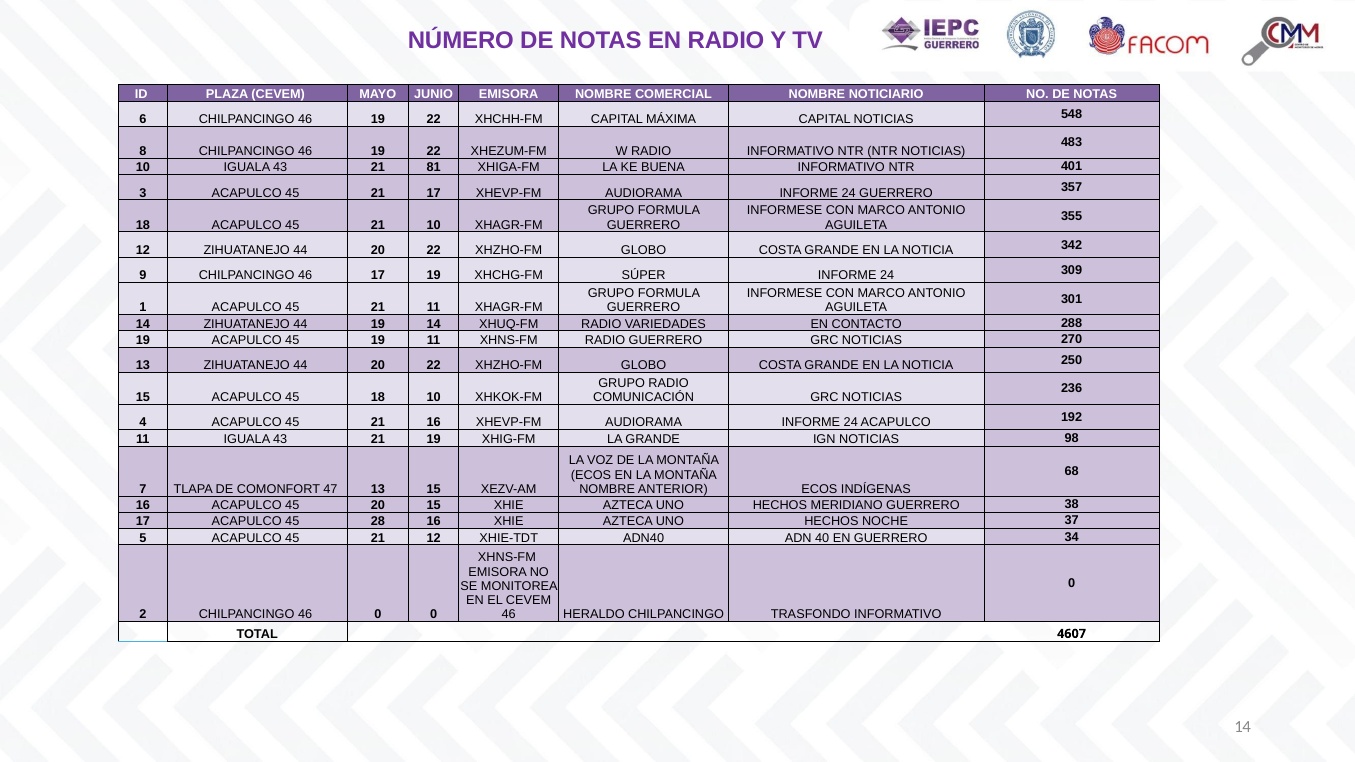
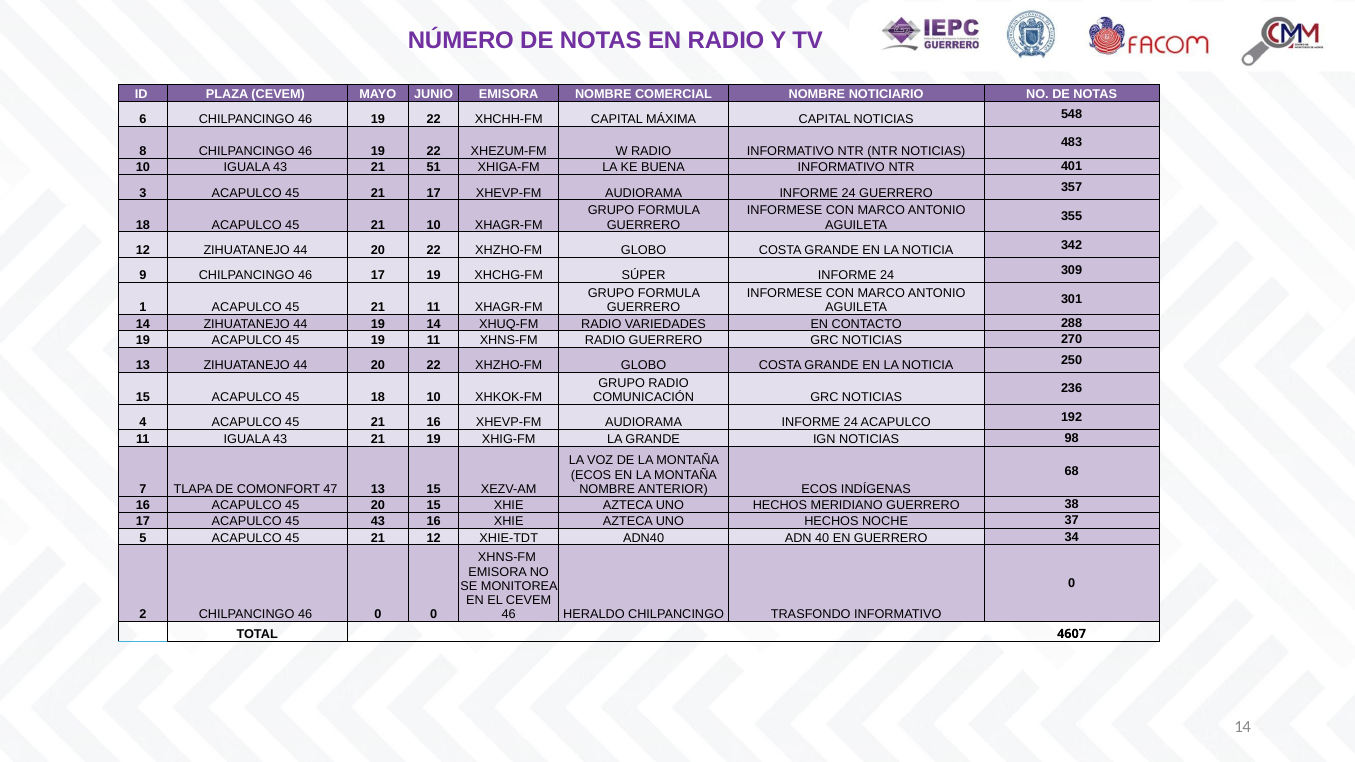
81: 81 -> 51
45 28: 28 -> 43
